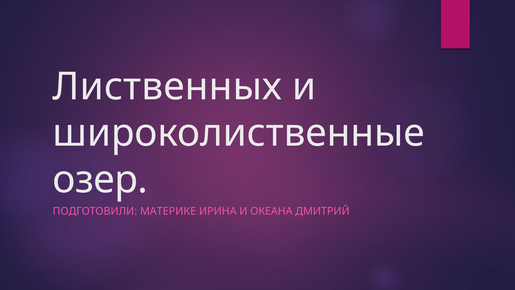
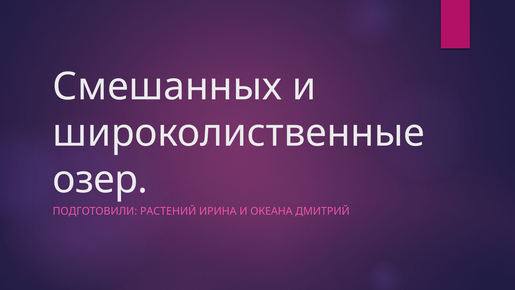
Лиственных: Лиственных -> Смешанных
МАТЕРИКЕ: МАТЕРИКЕ -> РАСТЕНИЙ
